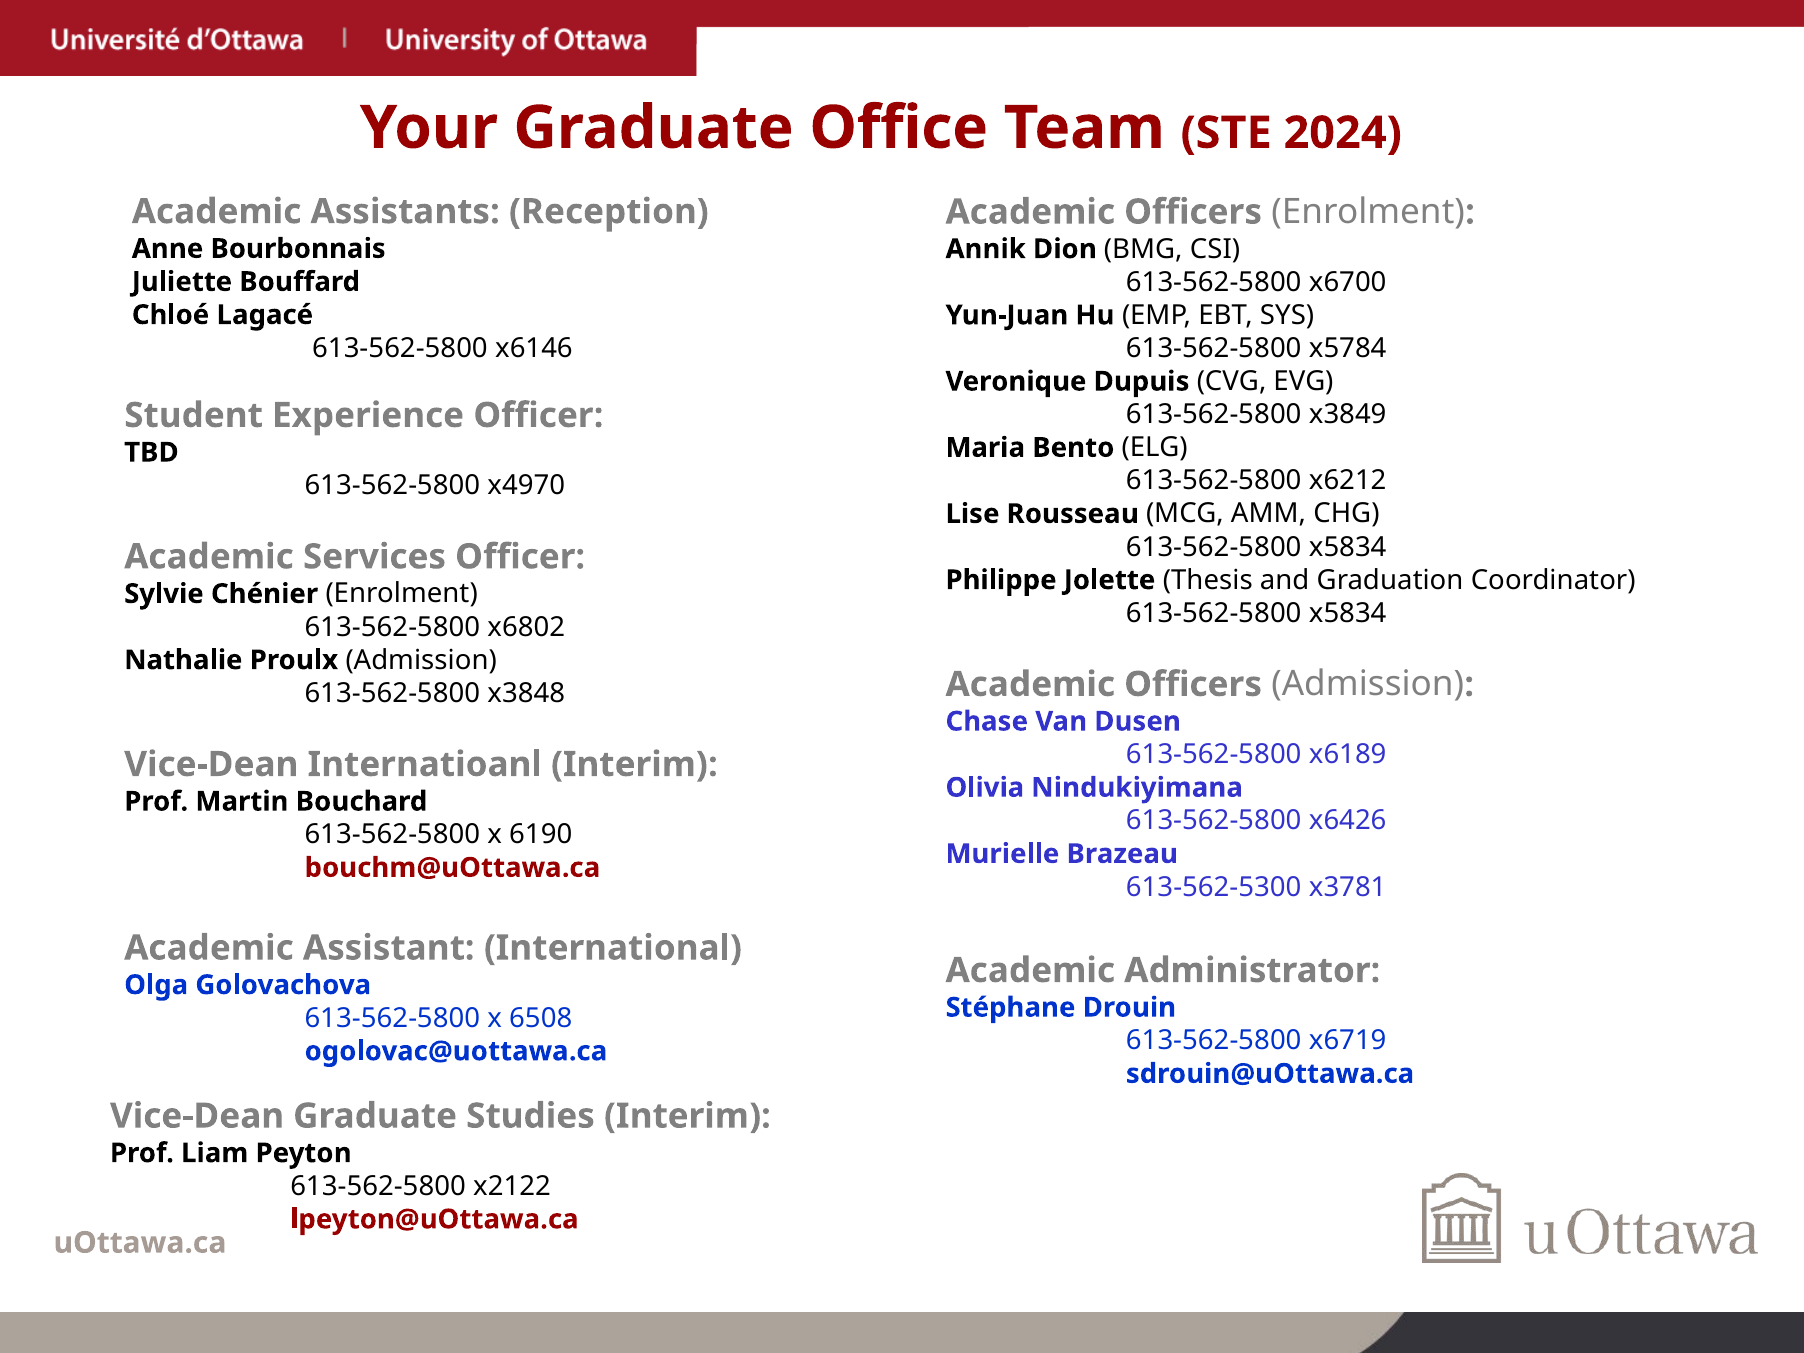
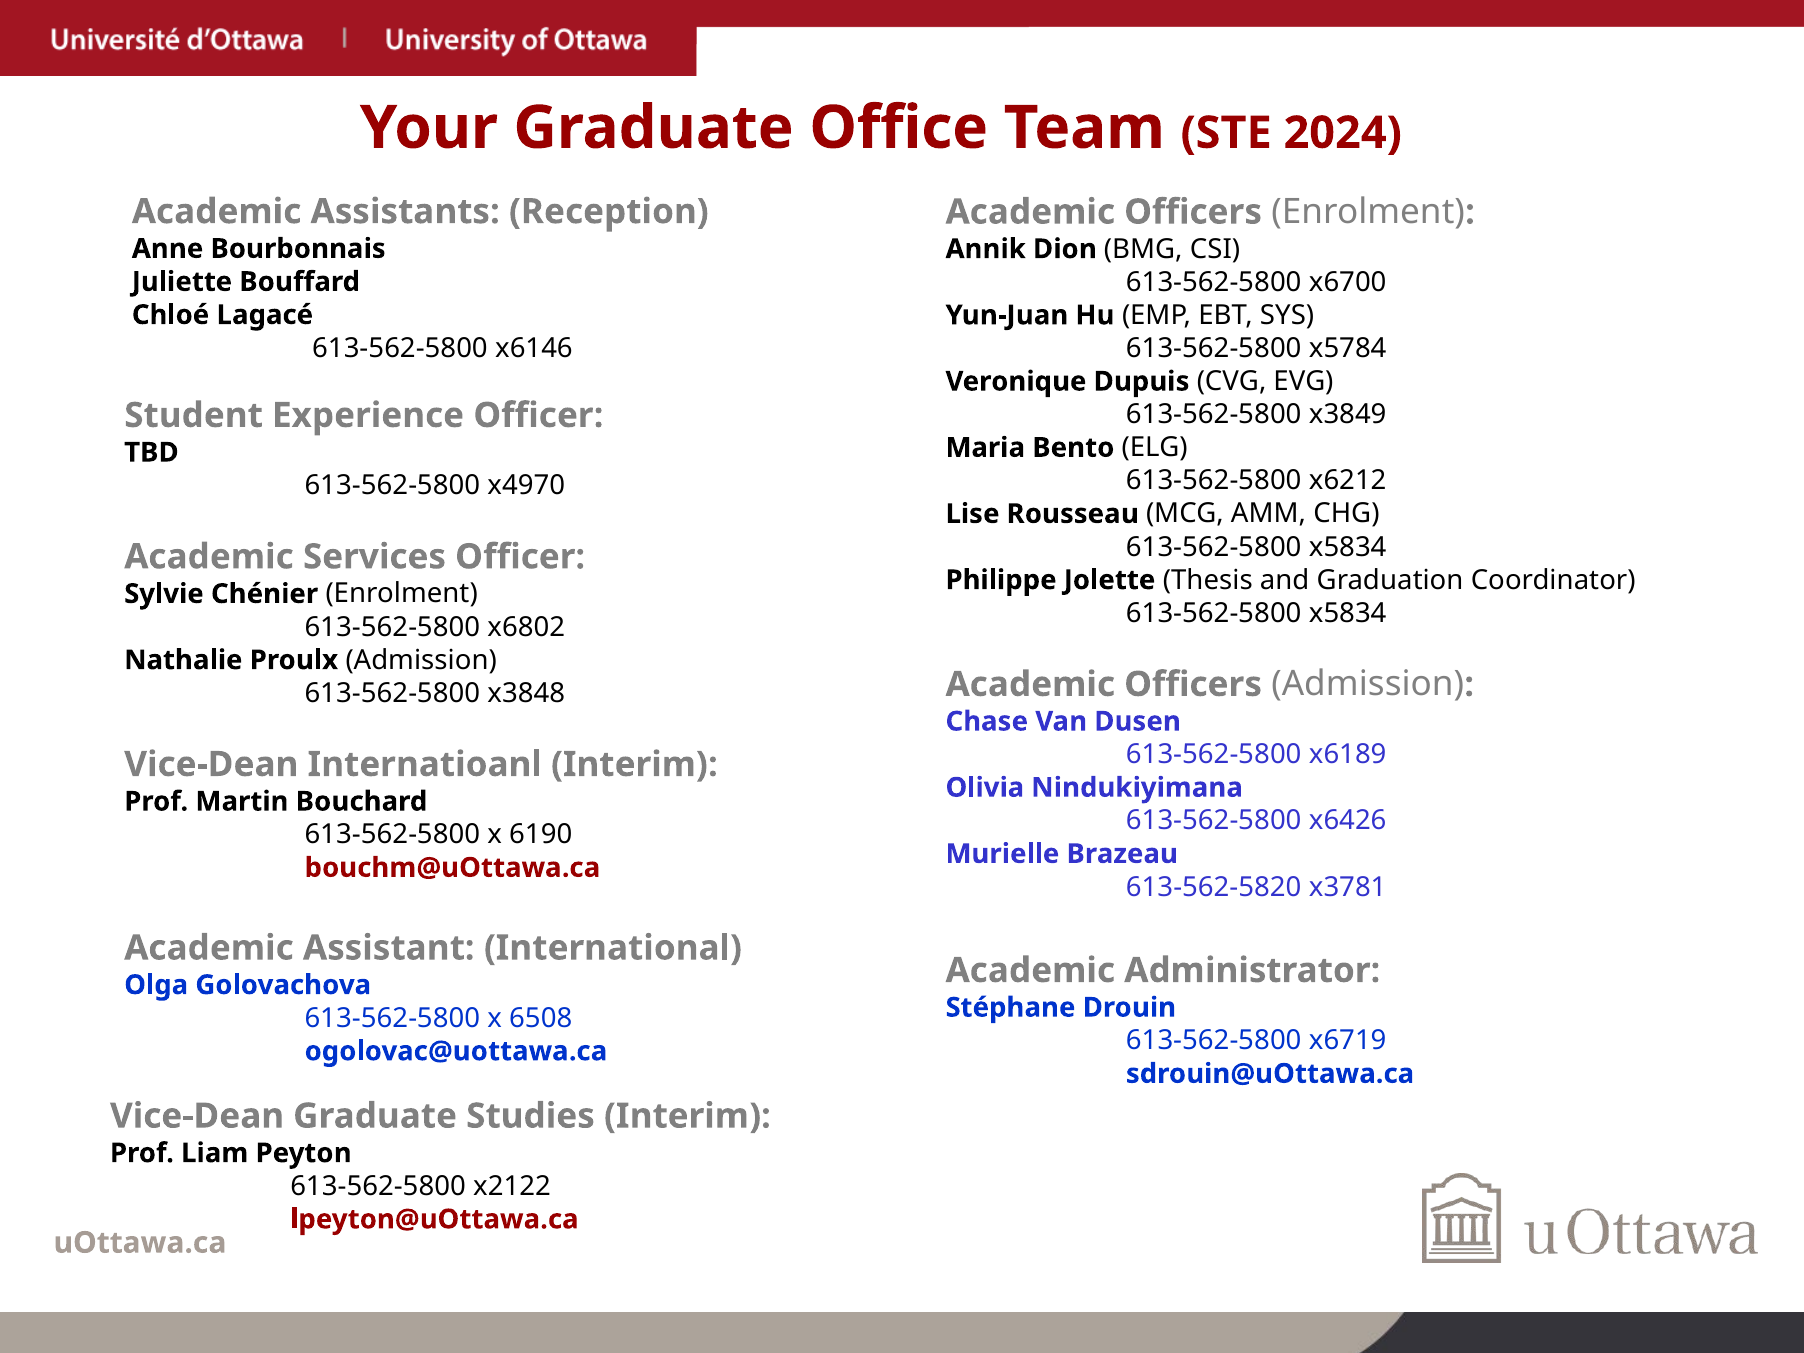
613-562-5300: 613-562-5300 -> 613-562-5820
